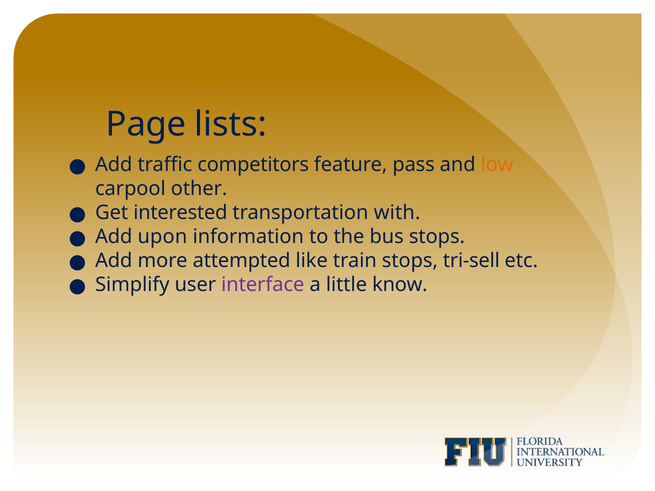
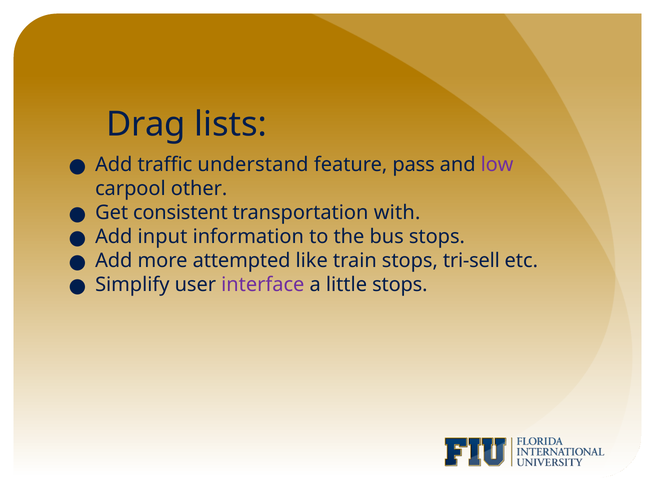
Page: Page -> Drag
competitors: competitors -> understand
low colour: orange -> purple
interested: interested -> consistent
upon: upon -> input
little know: know -> stops
